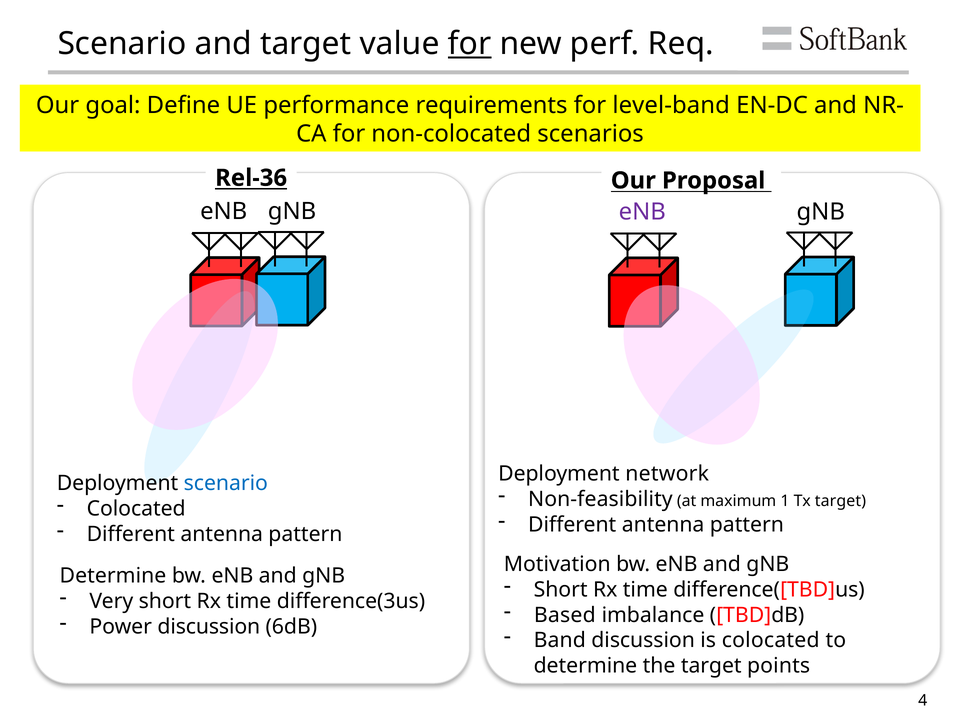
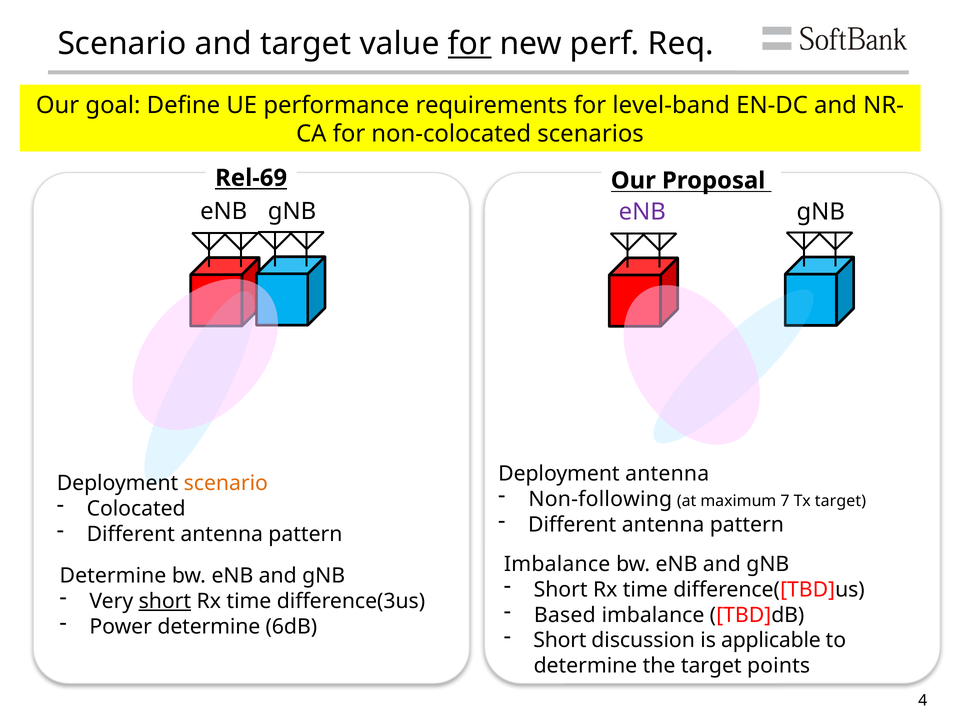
Rel-36: Rel-36 -> Rel-69
Deployment network: network -> antenna
scenario at (226, 483) colour: blue -> orange
Non-feasibility: Non-feasibility -> Non-following
1: 1 -> 7
Motivation at (557, 564): Motivation -> Imbalance
short at (165, 601) underline: none -> present
Power discussion: discussion -> determine
Band at (560, 640): Band -> Short
is colocated: colocated -> applicable
